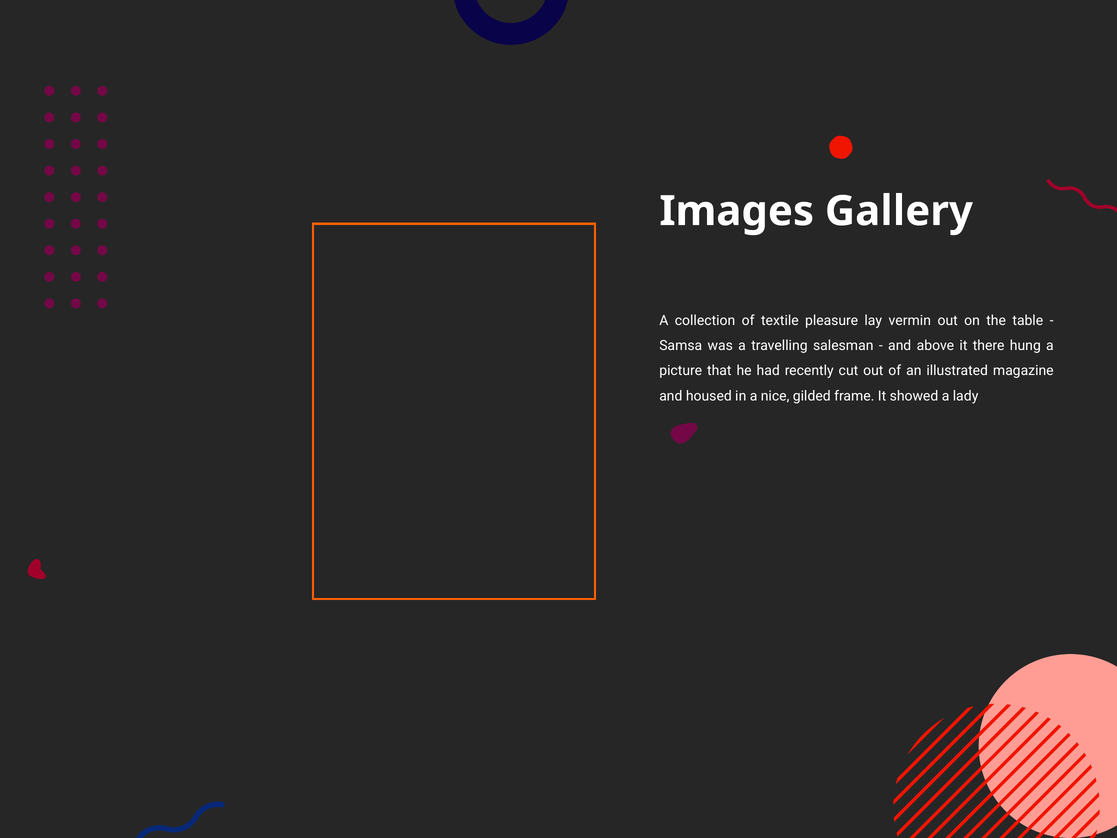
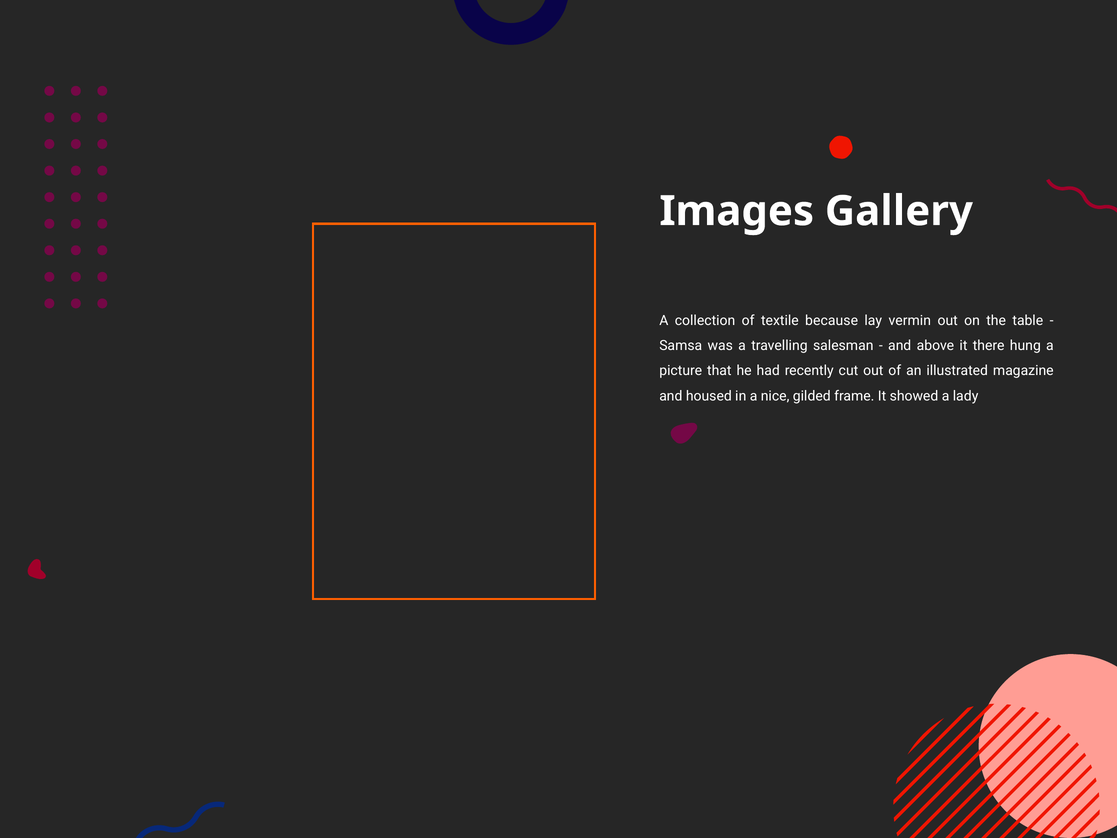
pleasure: pleasure -> because
